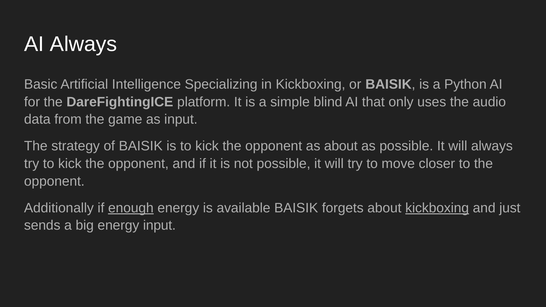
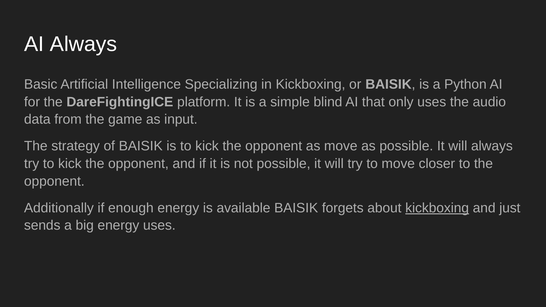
as about: about -> move
enough underline: present -> none
energy input: input -> uses
